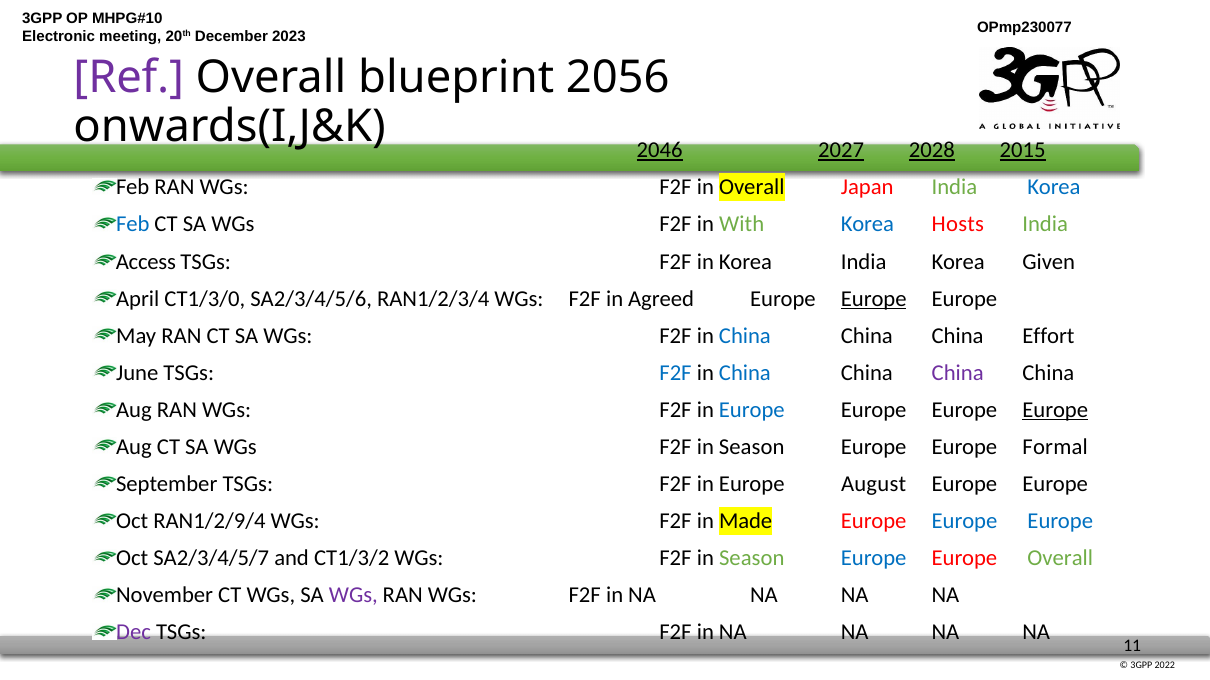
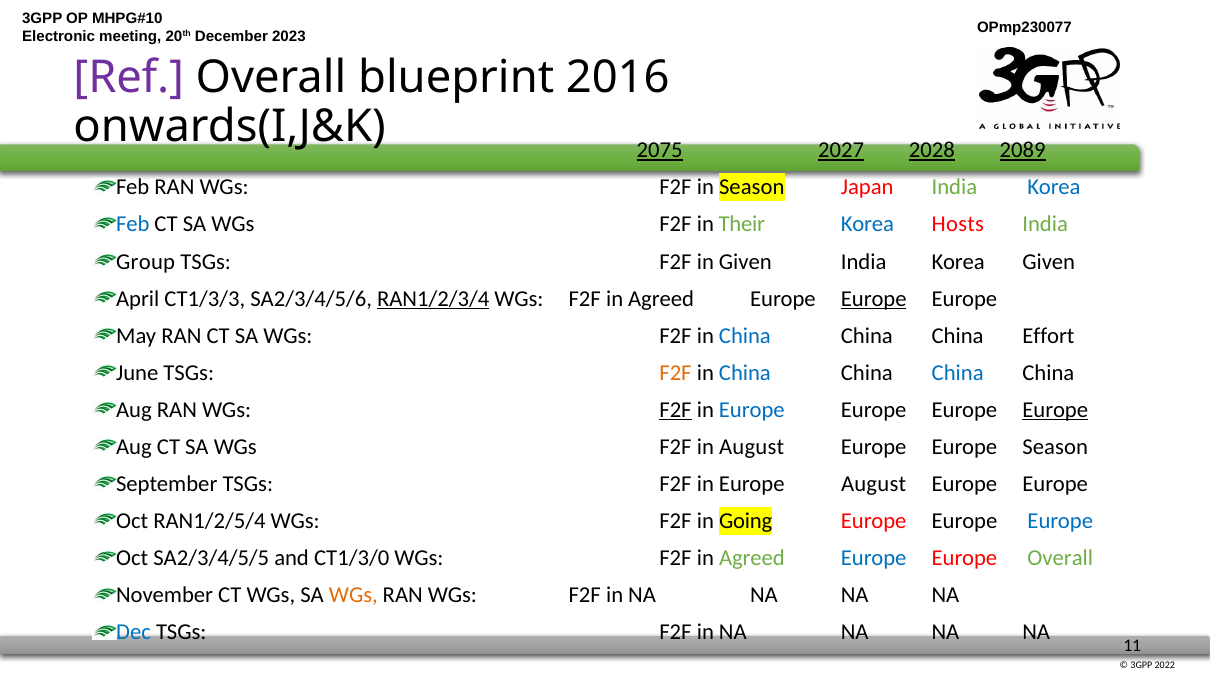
2056: 2056 -> 2016
2046: 2046 -> 2075
2015: 2015 -> 2089
in Overall: Overall -> Season
With: With -> Their
Access: Access -> Group
in Korea: Korea -> Given
CT1/3/0: CT1/3/0 -> CT1/3/3
RAN1/2/3/4 underline: none -> present
F2F at (676, 373) colour: blue -> orange
China at (958, 373) colour: purple -> blue
F2F at (676, 410) underline: none -> present
Season at (752, 447): Season -> August
Europe Formal: Formal -> Season
RAN1/2/9/4: RAN1/2/9/4 -> RAN1/2/5/4
Made: Made -> Going
Europe at (965, 522) colour: blue -> black
SA2/3/4/5/7: SA2/3/4/5/7 -> SA2/3/4/5/5
CT1/3/2: CT1/3/2 -> CT1/3/0
Season at (752, 559): Season -> Agreed
WGs at (353, 596) colour: purple -> orange
Dec colour: purple -> blue
